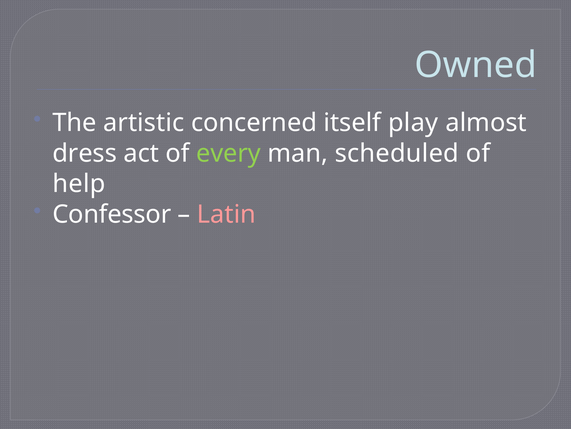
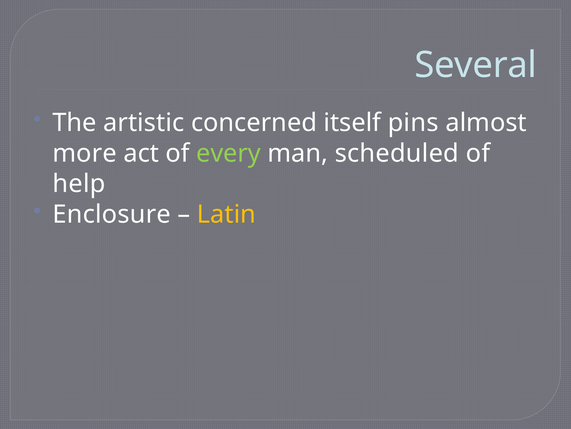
Owned: Owned -> Several
play: play -> pins
dress: dress -> more
Confessor: Confessor -> Enclosure
Latin colour: pink -> yellow
